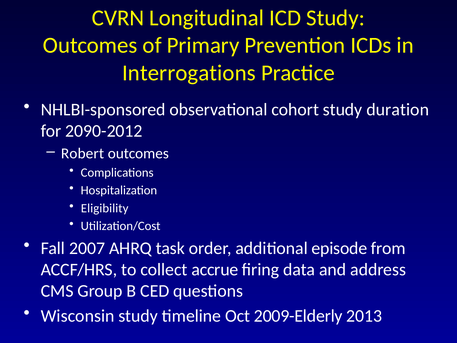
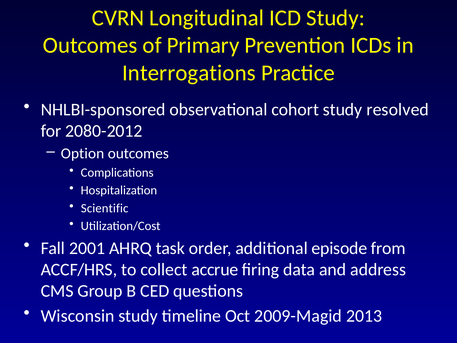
duration: duration -> resolved
2090-2012: 2090-2012 -> 2080-2012
Robert: Robert -> Option
Eligibility: Eligibility -> Scientific
2007: 2007 -> 2001
2009-Elderly: 2009-Elderly -> 2009-Magid
